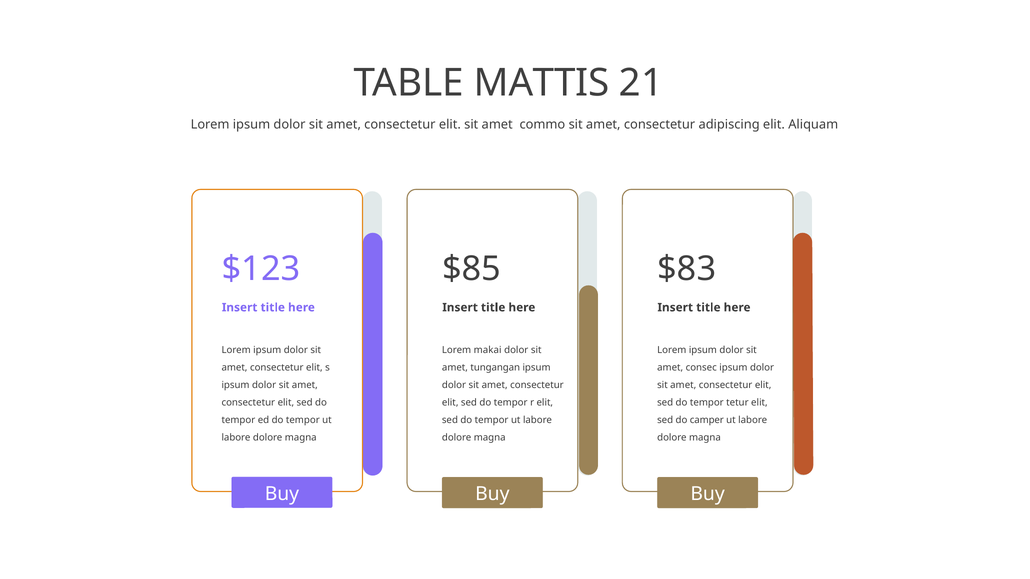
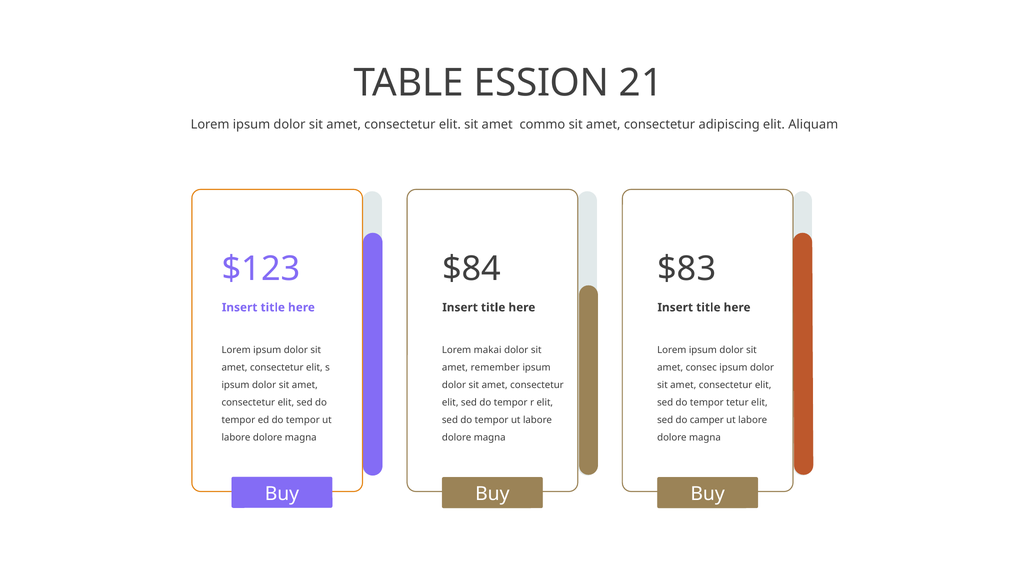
MATTIS: MATTIS -> ESSION
$85: $85 -> $84
tungangan: tungangan -> remember
